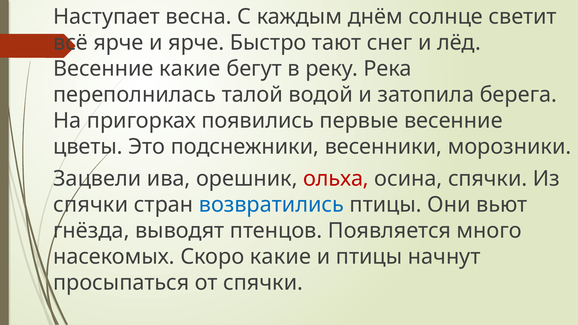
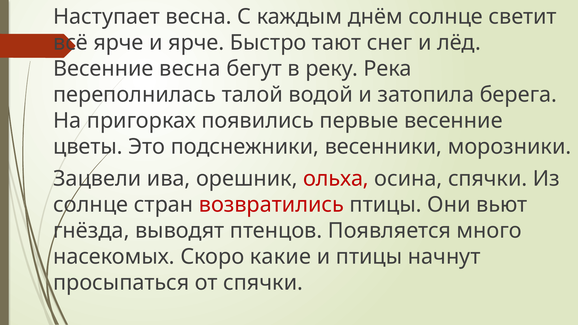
Весенние какие: какие -> весна
спячки at (91, 205): спячки -> солнце
возвратились colour: blue -> red
